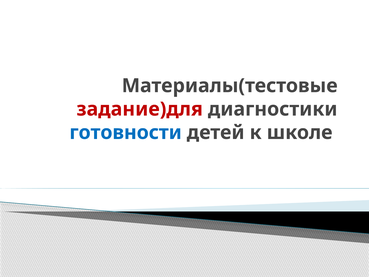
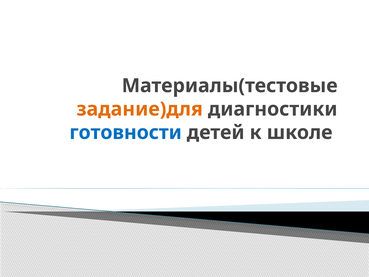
задание)для colour: red -> orange
